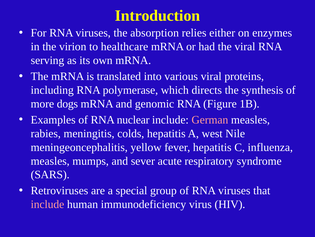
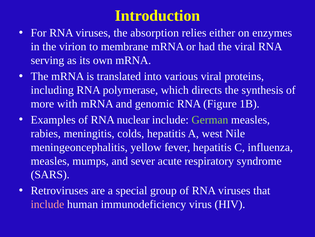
healthcare: healthcare -> membrane
dogs: dogs -> with
German colour: pink -> light green
